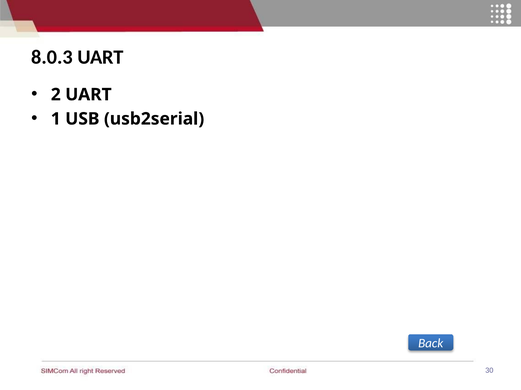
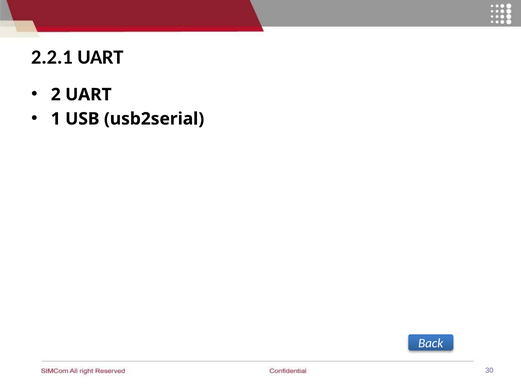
8.0.3: 8.0.3 -> 2.2.1
